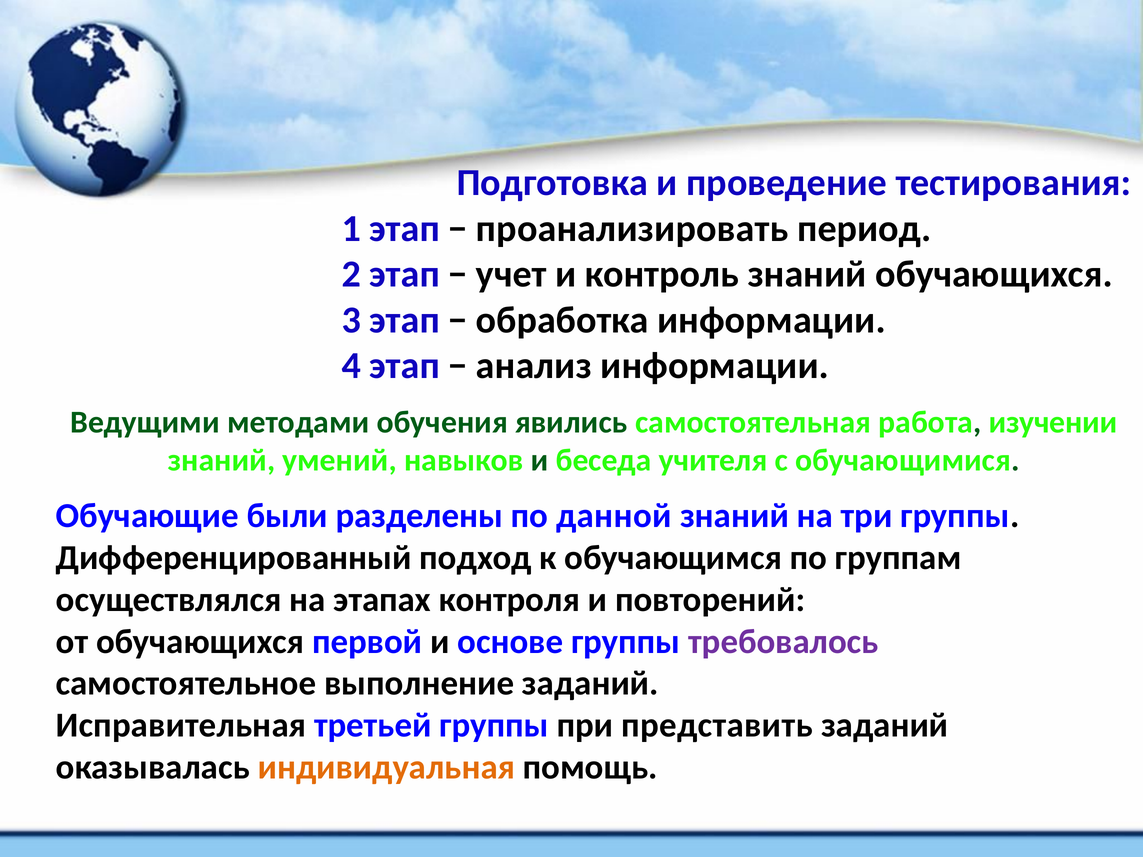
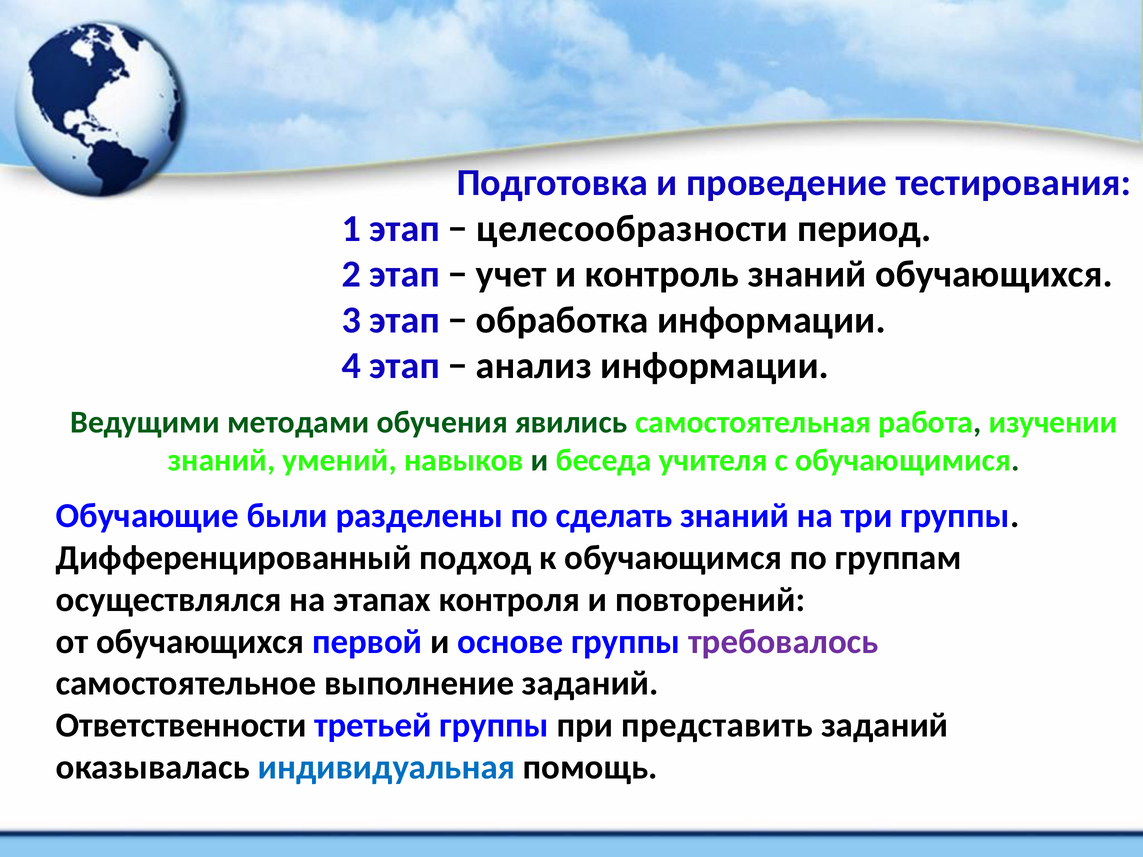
проанализировать: проанализировать -> целесообразности
данной: данной -> сделать
Исправительная: Исправительная -> Ответственности
индивидуальная colour: orange -> blue
